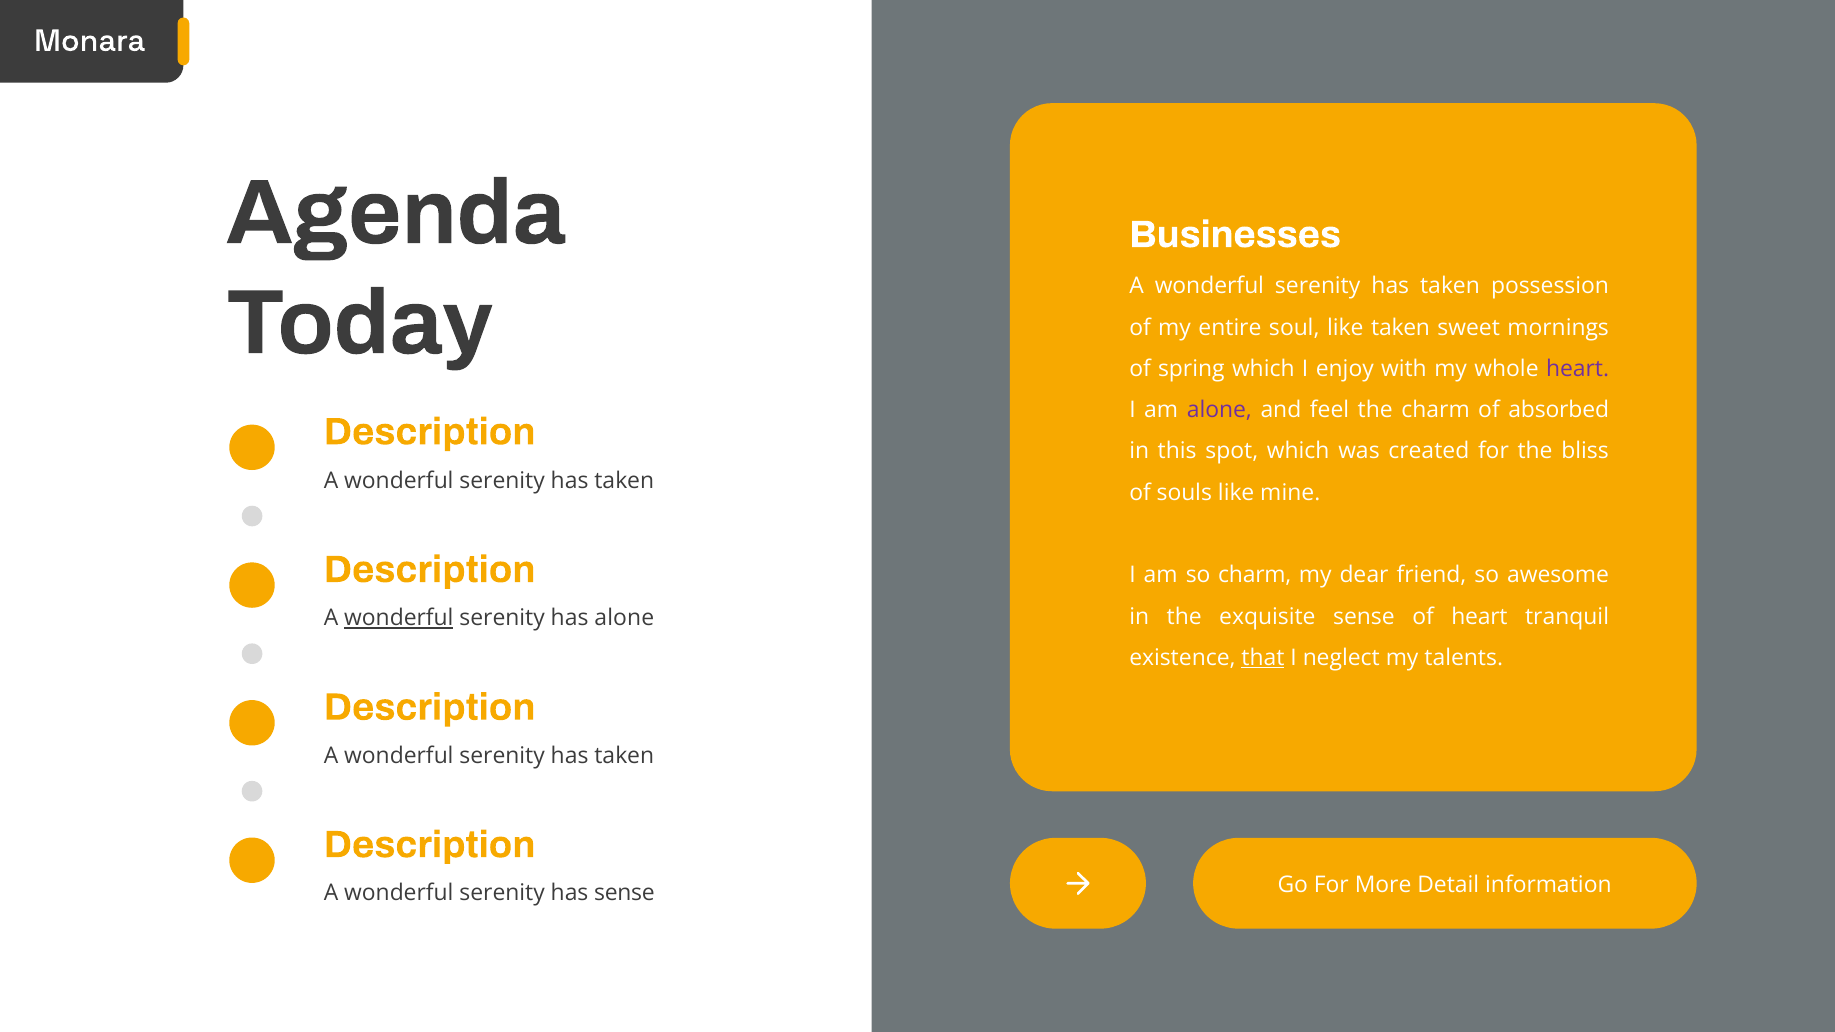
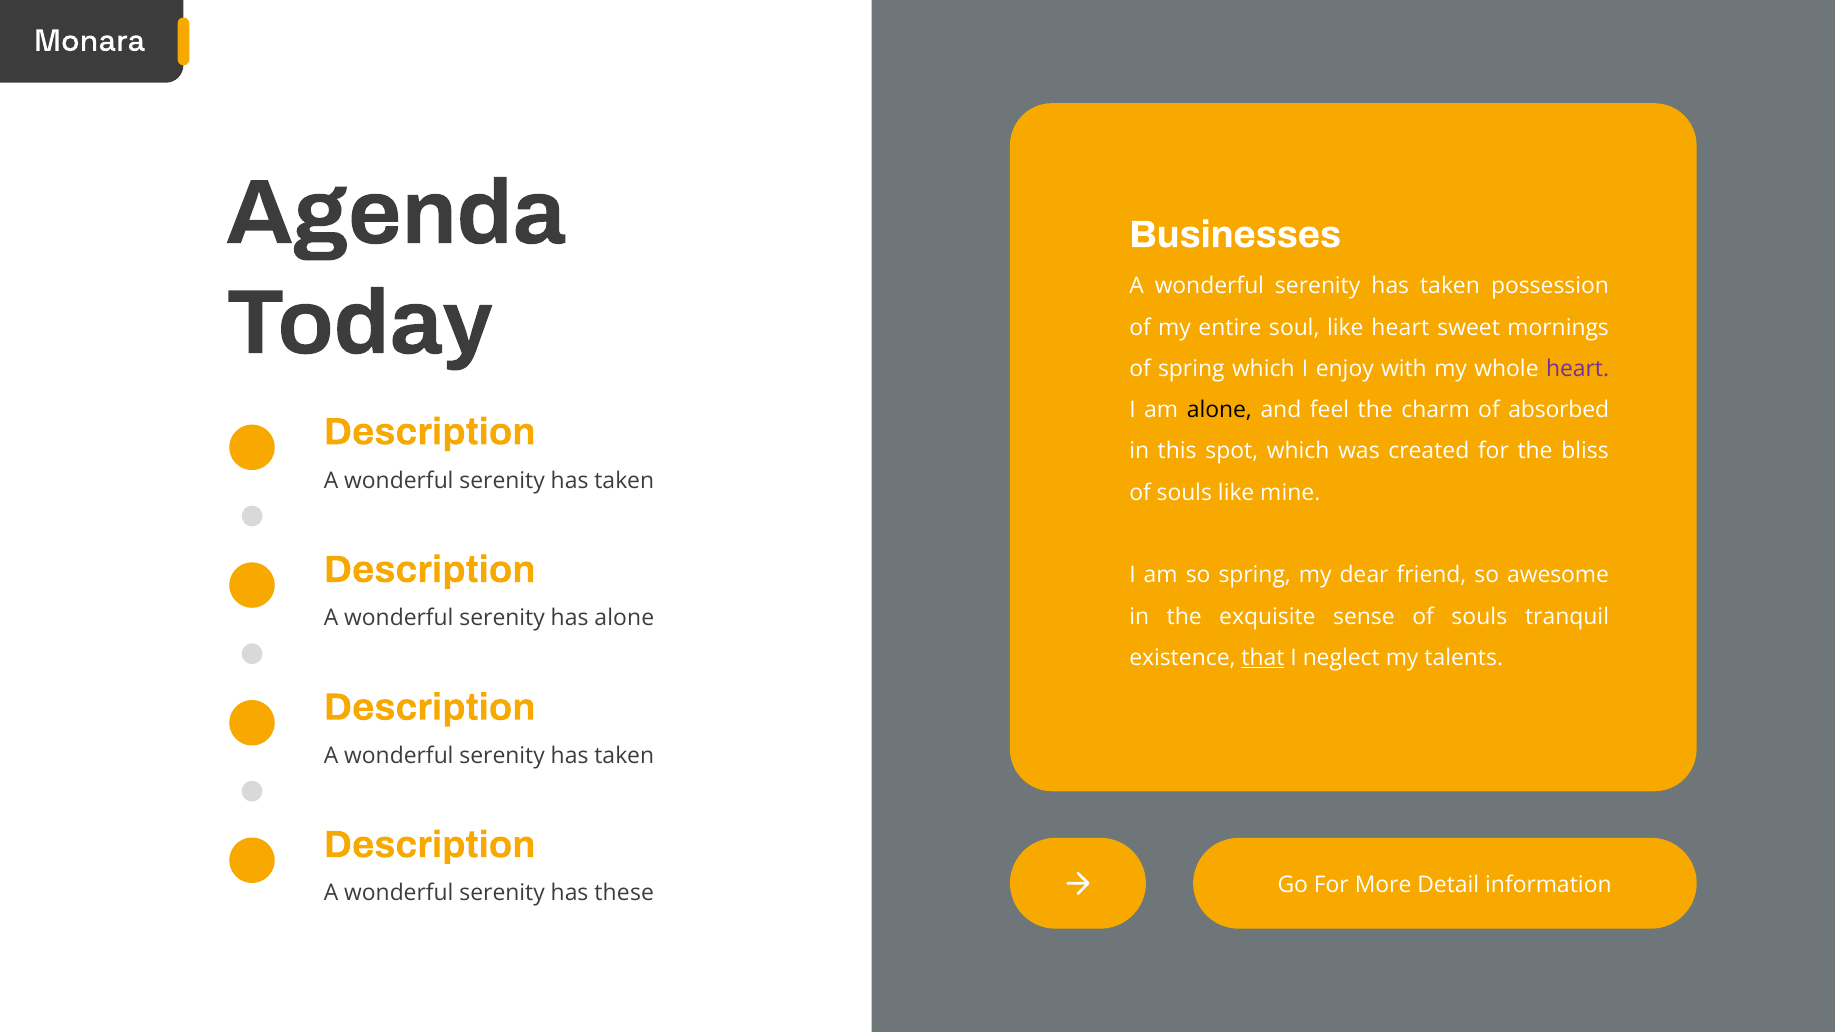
like taken: taken -> heart
alone at (1219, 410) colour: purple -> black
so charm: charm -> spring
sense of heart: heart -> souls
wonderful at (399, 618) underline: present -> none
has sense: sense -> these
